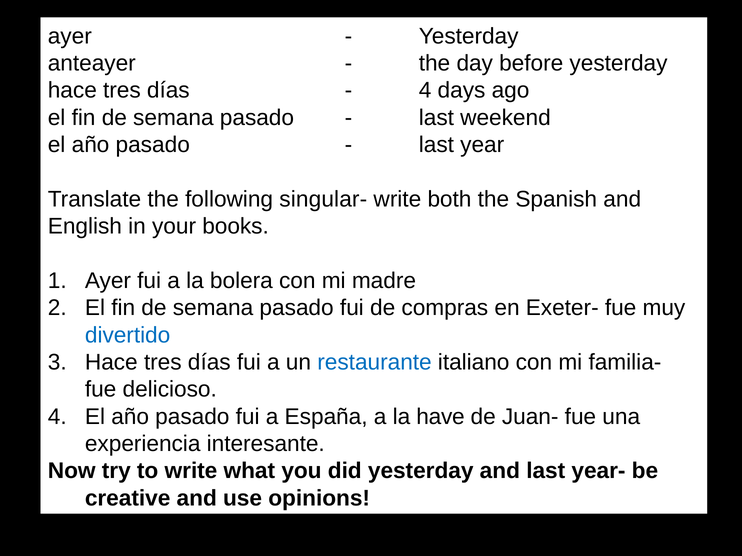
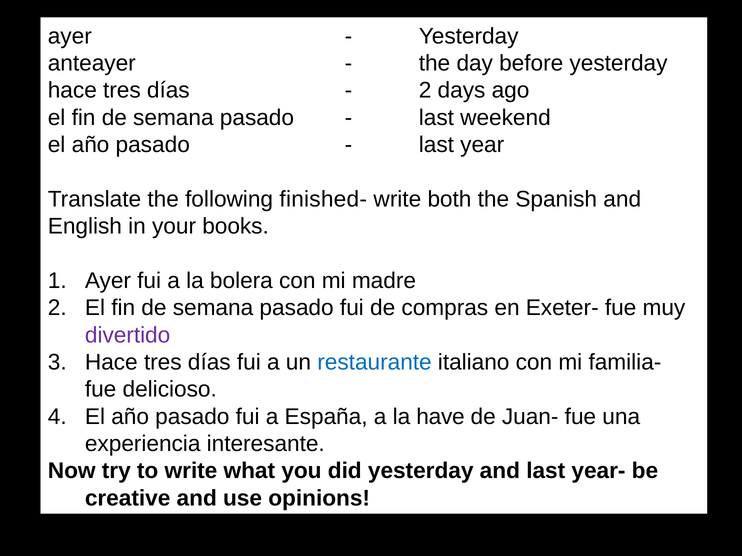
4 at (425, 91): 4 -> 2
singular-: singular- -> finished-
divertido colour: blue -> purple
